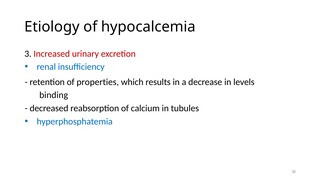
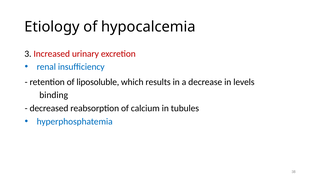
properties: properties -> liposoluble
